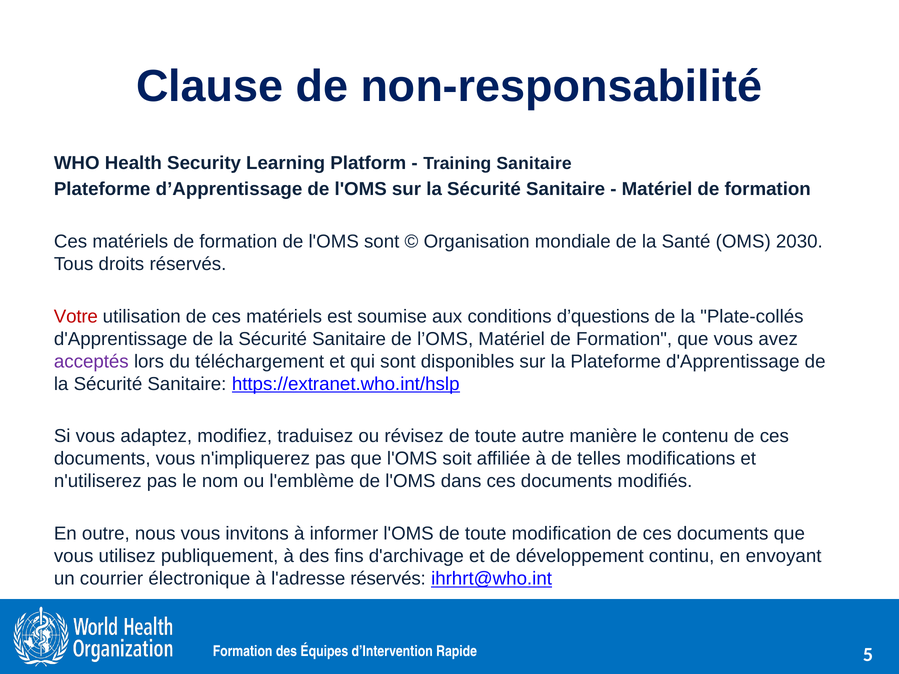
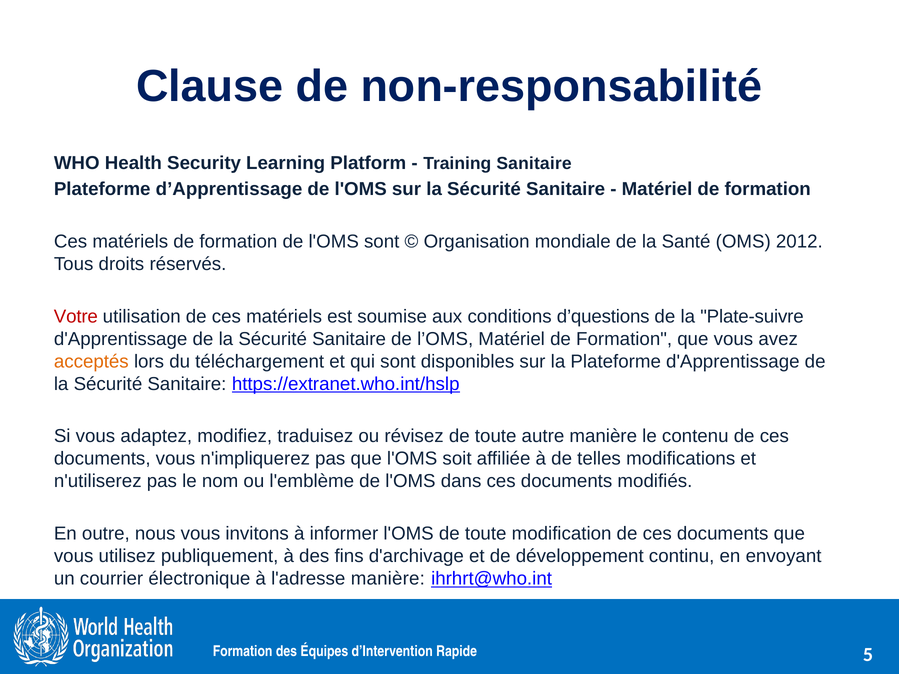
2030: 2030 -> 2012
Plate-collés: Plate-collés -> Plate-suivre
acceptés colour: purple -> orange
l'adresse réservés: réservés -> manière
